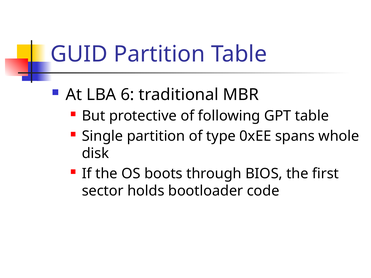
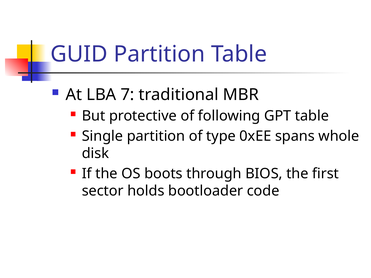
6: 6 -> 7
